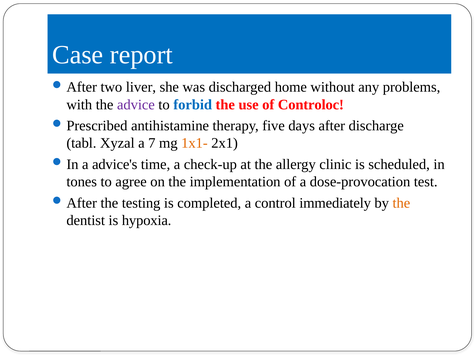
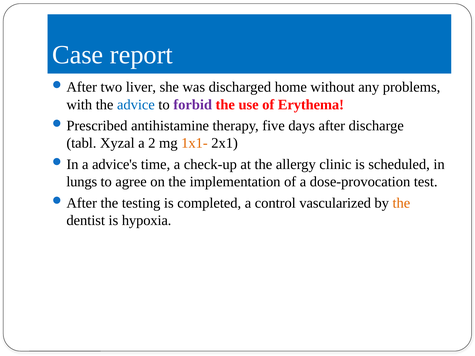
advice colour: purple -> blue
forbid colour: blue -> purple
Controloc: Controloc -> Erythema
7: 7 -> 2
tones: tones -> lungs
immediately: immediately -> vascularized
